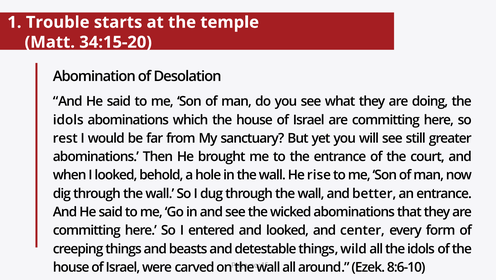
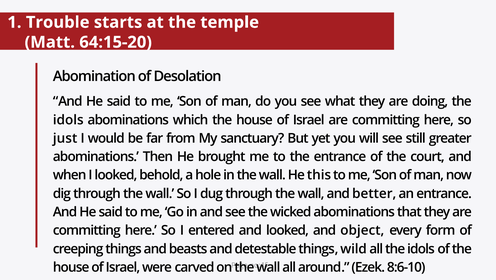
34:15-20: 34:15-20 -> 64:15-20
rest: rest -> just
rise: rise -> this
center: center -> object
